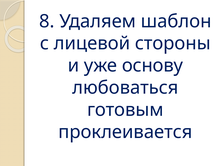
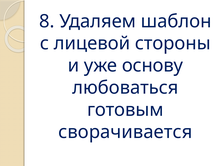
проклеивается: проклеивается -> сворачивается
